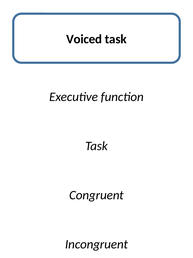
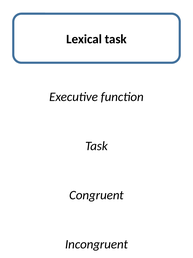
Voiced: Voiced -> Lexical
